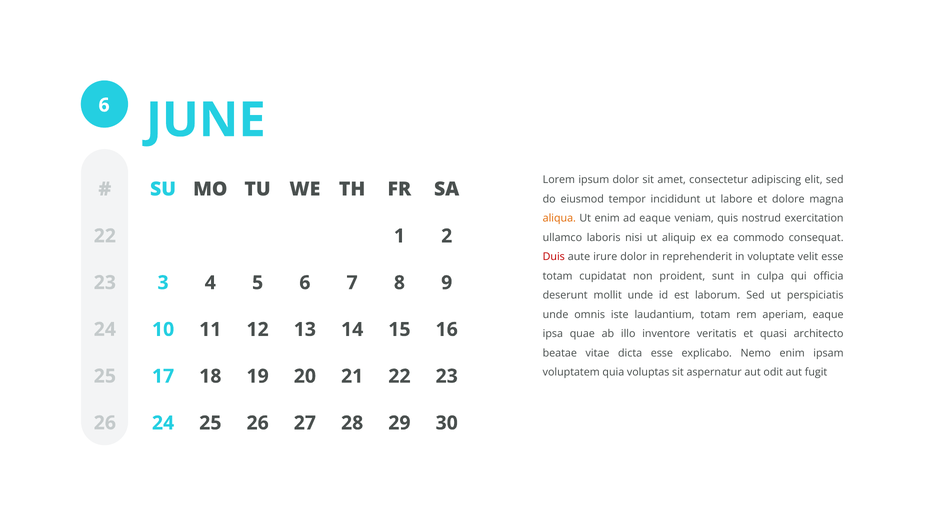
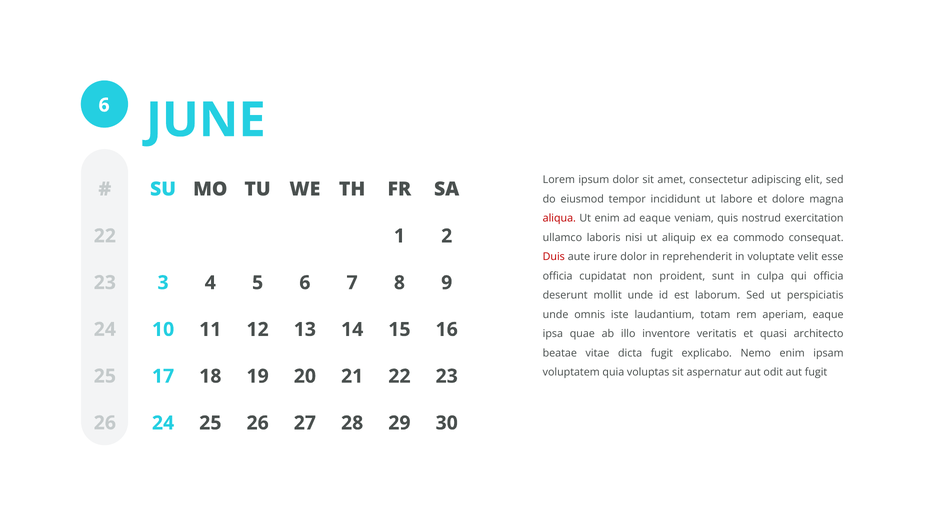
aliqua colour: orange -> red
totam at (558, 276): totam -> officia
dicta esse: esse -> fugit
